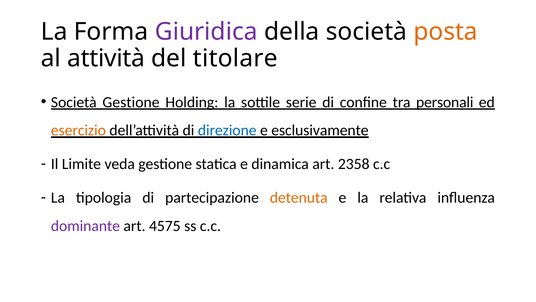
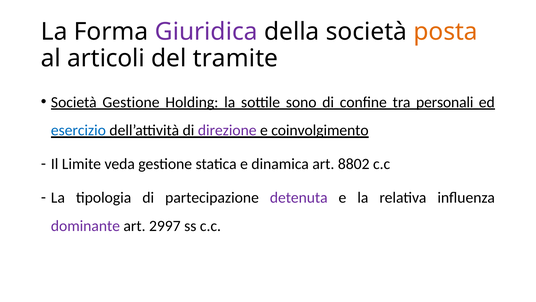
attività: attività -> articoli
titolare: titolare -> tramite
serie: serie -> sono
esercizio colour: orange -> blue
direzione colour: blue -> purple
esclusivamente: esclusivamente -> coinvolgimento
2358: 2358 -> 8802
detenuta colour: orange -> purple
4575: 4575 -> 2997
